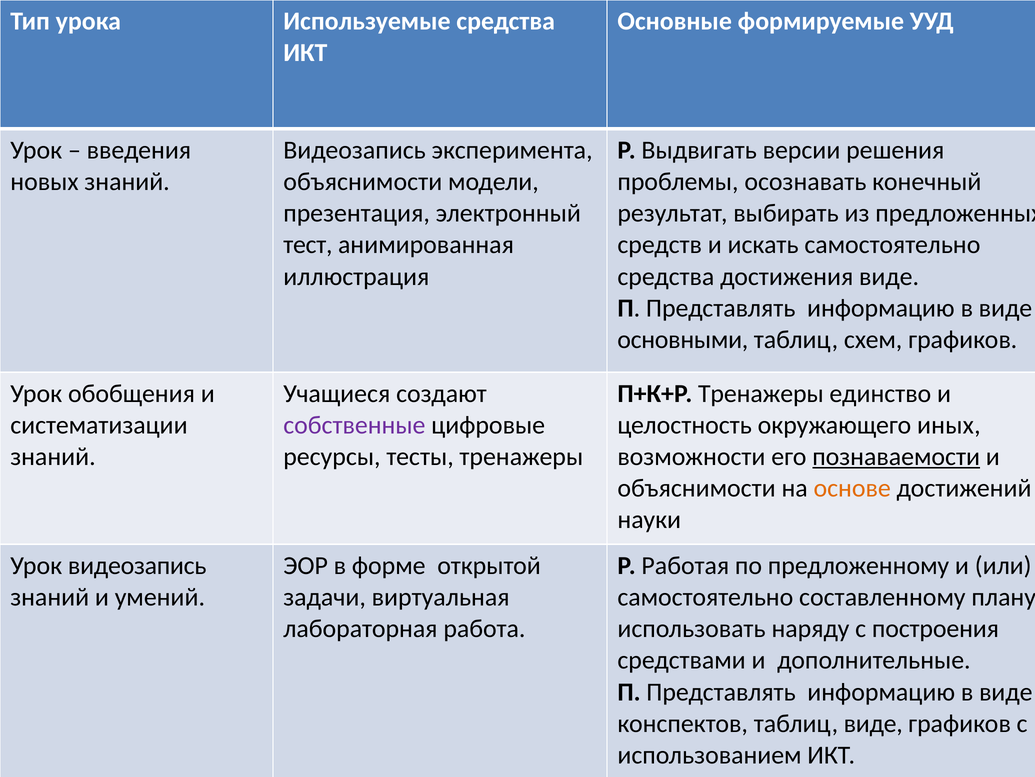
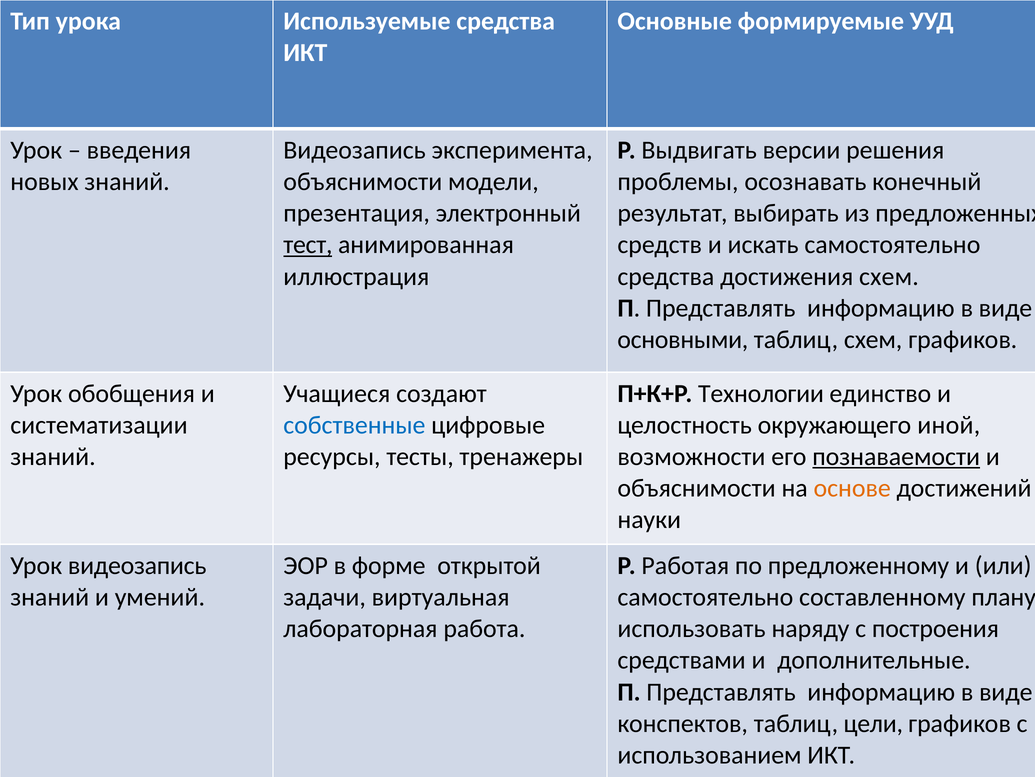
тест underline: none -> present
достижения виде: виде -> схем
П+К+Р Тренажеры: Тренажеры -> Технологии
собственные colour: purple -> blue
иных: иных -> иной
таблиц виде: виде -> цели
